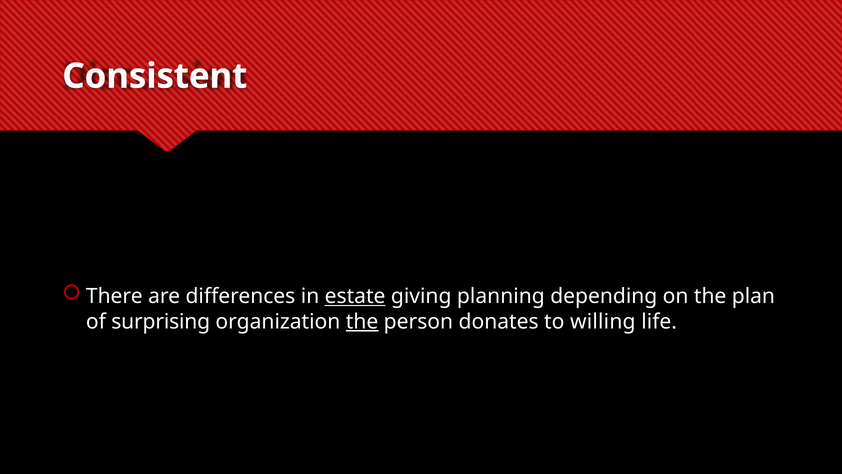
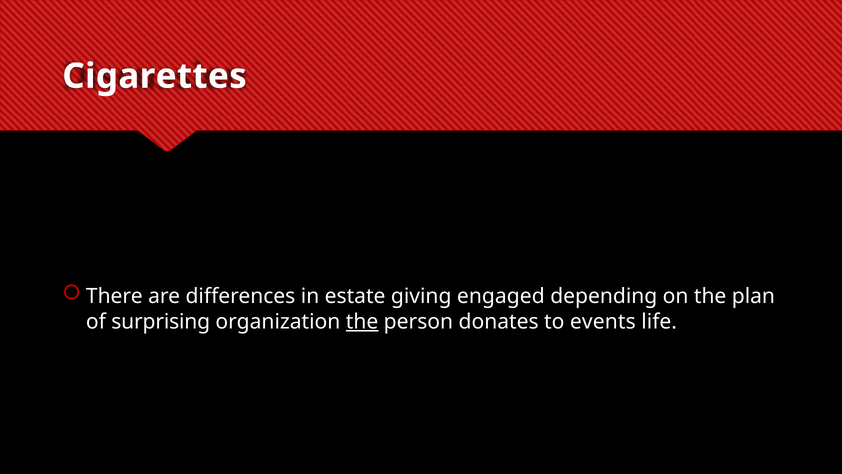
Consistent: Consistent -> Cigarettes
estate underline: present -> none
planning: planning -> engaged
willing: willing -> events
